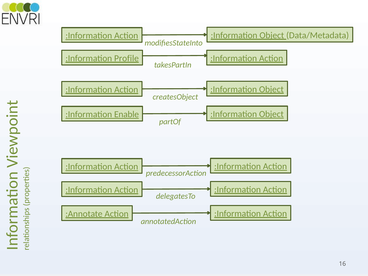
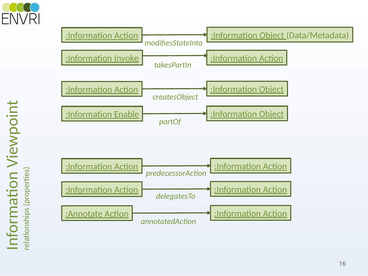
Profile: Profile -> Invoke
